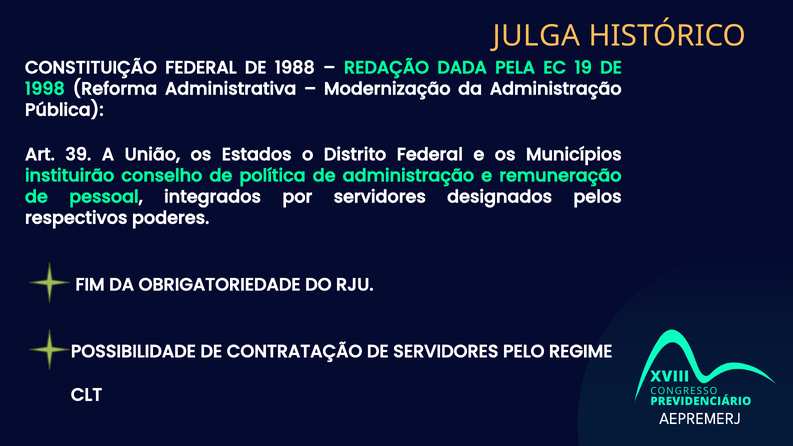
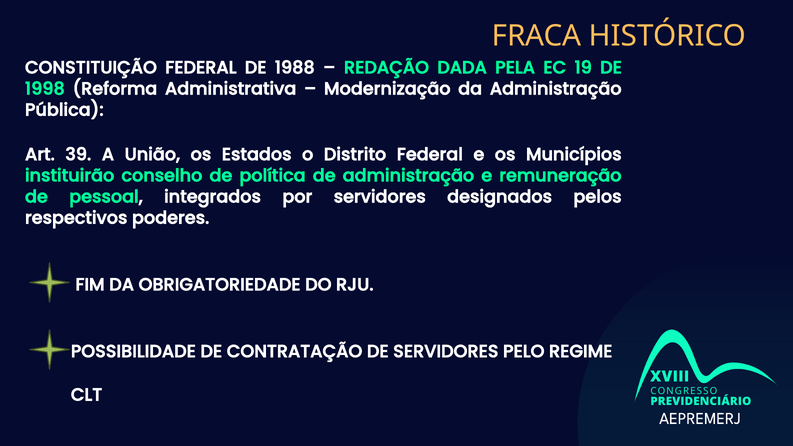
JULGA: JULGA -> FRACA
